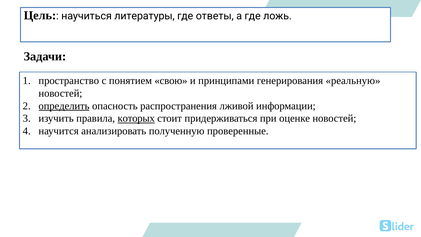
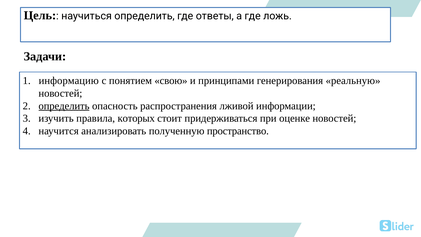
научиться литературы: литературы -> определить
пространство: пространство -> информацию
которых underline: present -> none
проверенные: проверенные -> пространство
